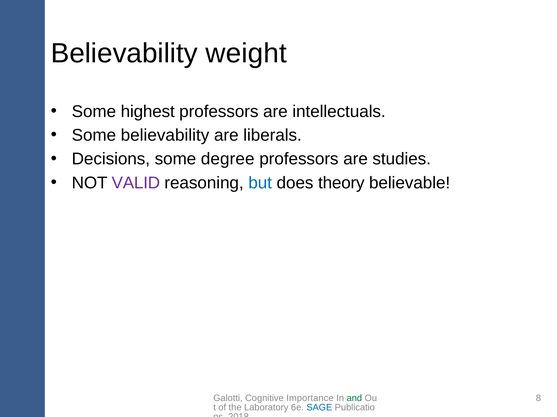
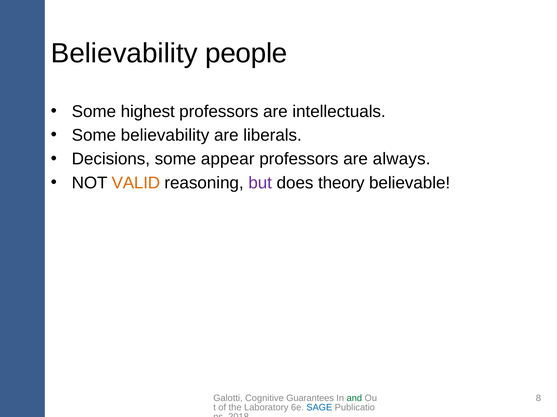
weight: weight -> people
degree: degree -> appear
studies: studies -> always
VALID colour: purple -> orange
but colour: blue -> purple
Importance: Importance -> Guarantees
